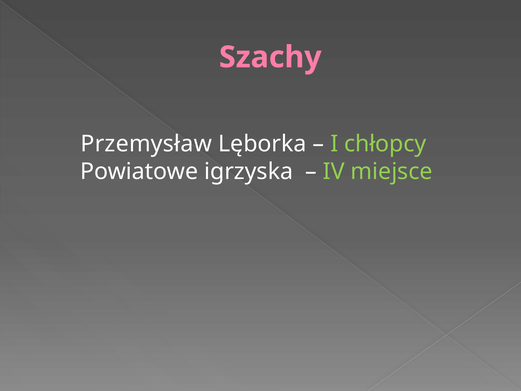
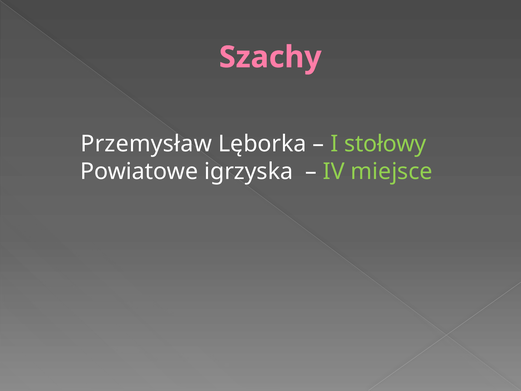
chłopcy: chłopcy -> stołowy
